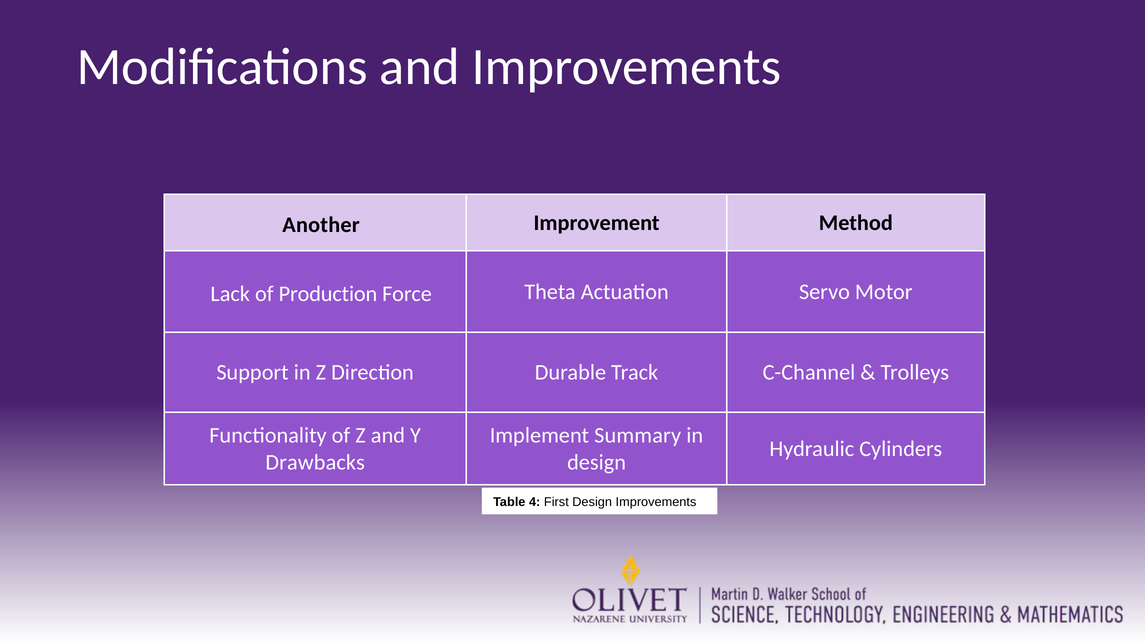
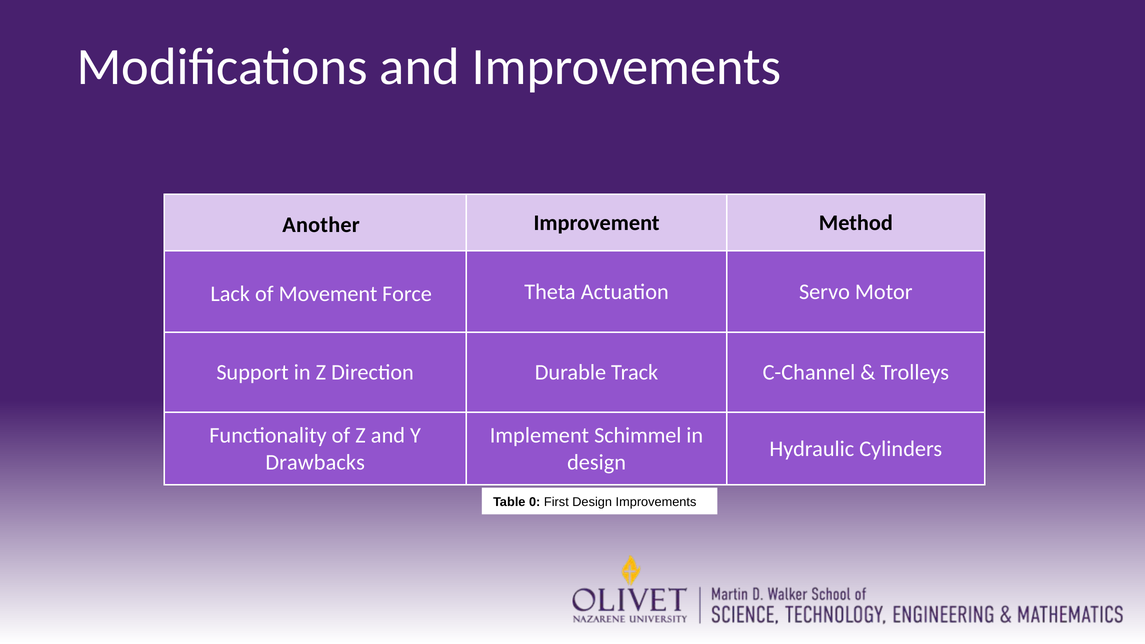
Production: Production -> Movement
Summary: Summary -> Schimmel
4: 4 -> 0
